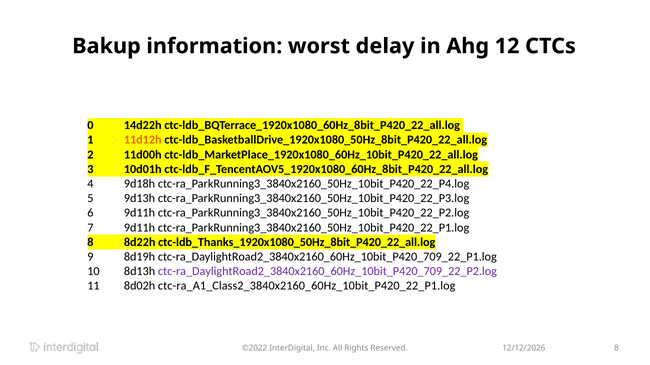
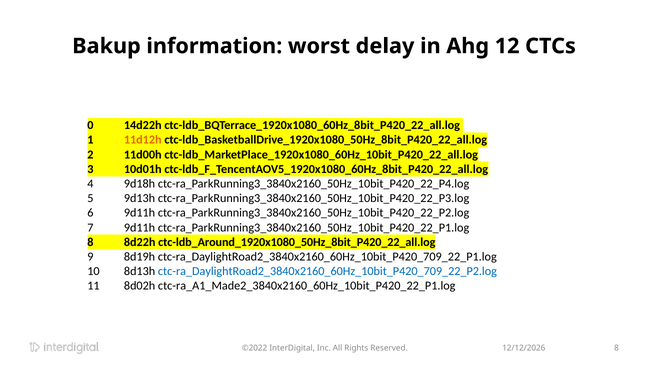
ctc-ldb_Thanks_1920x1080_50Hz_8bit_P420_22_all.log: ctc-ldb_Thanks_1920x1080_50Hz_8bit_P420_22_all.log -> ctc-ldb_Around_1920x1080_50Hz_8bit_P420_22_all.log
ctc-ra_DaylightRoad2_3840x2160_60Hz_10bit_P420_709_22_P2.log colour: purple -> blue
ctc-ra_A1_Class2_3840x2160_60Hz_10bit_P420_22_P1.log: ctc-ra_A1_Class2_3840x2160_60Hz_10bit_P420_22_P1.log -> ctc-ra_A1_Made2_3840x2160_60Hz_10bit_P420_22_P1.log
